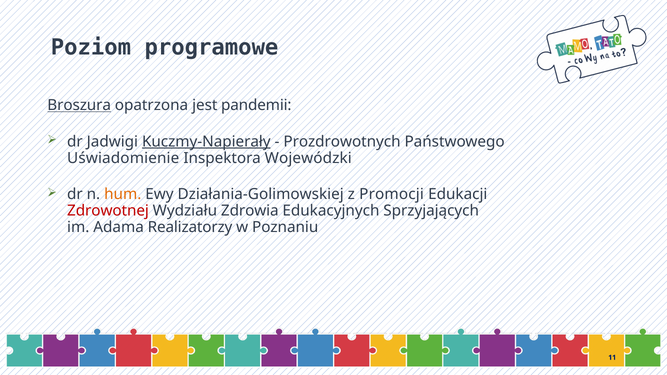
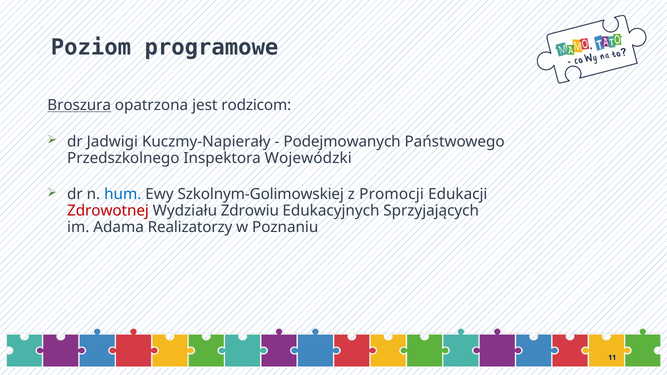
pandemii: pandemii -> rodzicom
Kuczmy-Napierały underline: present -> none
Prozdrowotnych: Prozdrowotnych -> Podejmowanych
Uświadomienie: Uświadomienie -> Przedszkolnego
hum colour: orange -> blue
Działania-Golimowskiej: Działania-Golimowskiej -> Szkolnym-Golimowskiej
Zdrowia: Zdrowia -> Zdrowiu
